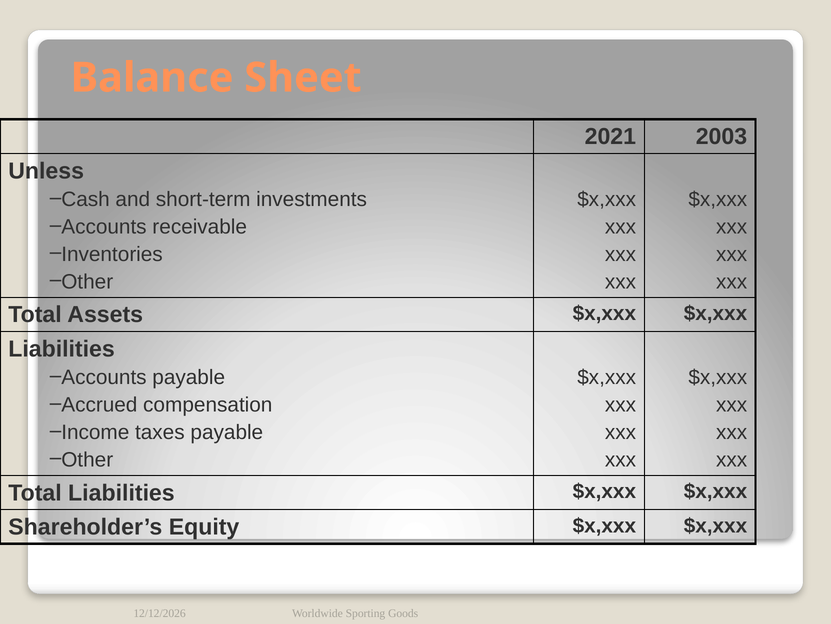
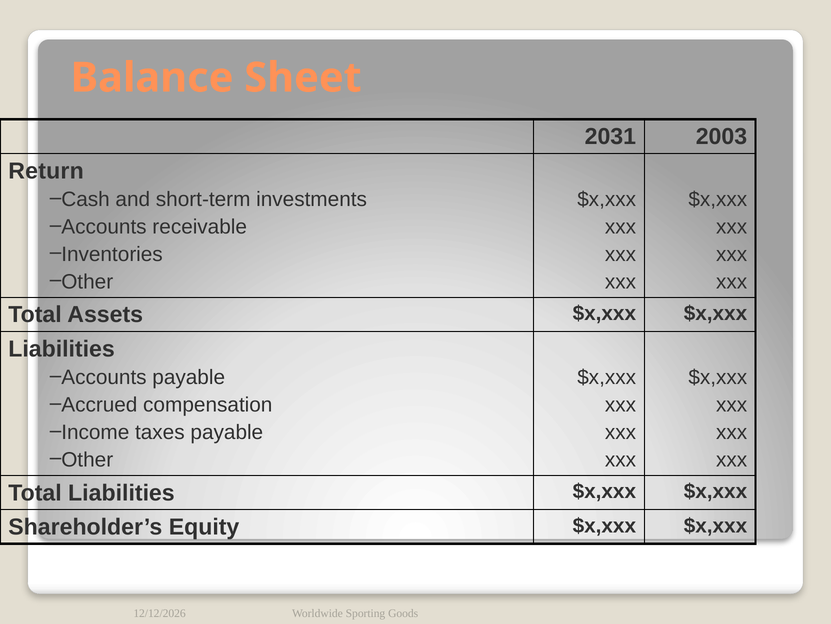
2021: 2021 -> 2031
Unless: Unless -> Return
